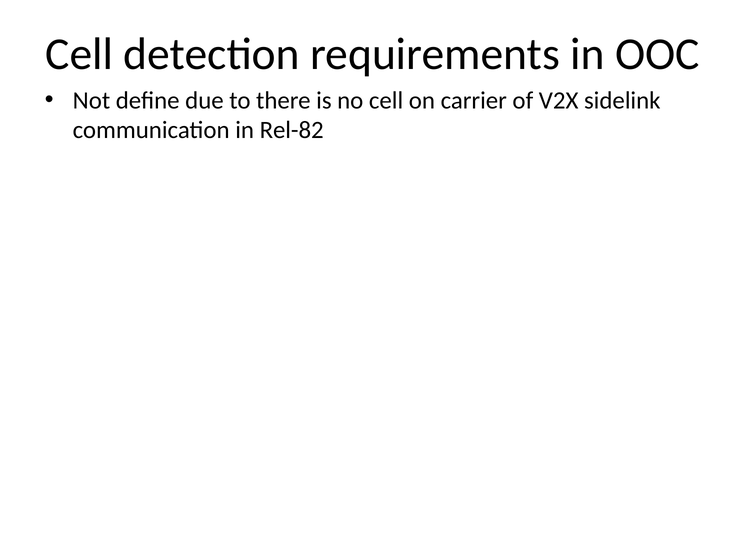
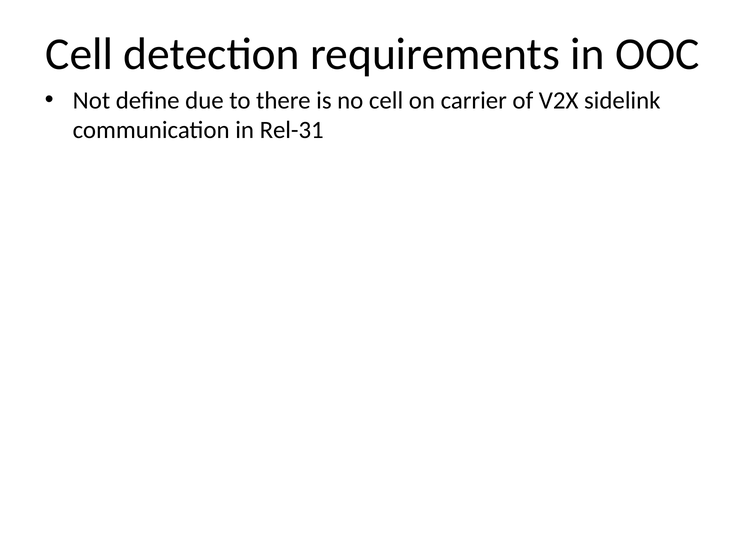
Rel-82: Rel-82 -> Rel-31
